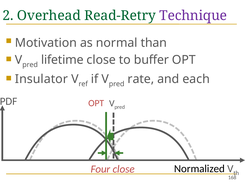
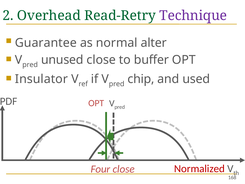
Motivation: Motivation -> Guarantee
than: than -> alter
lifetime: lifetime -> unused
rate: rate -> chip
each: each -> used
Normalized colour: black -> red
